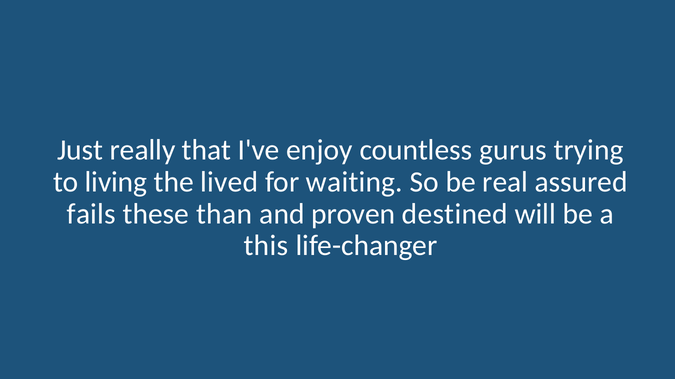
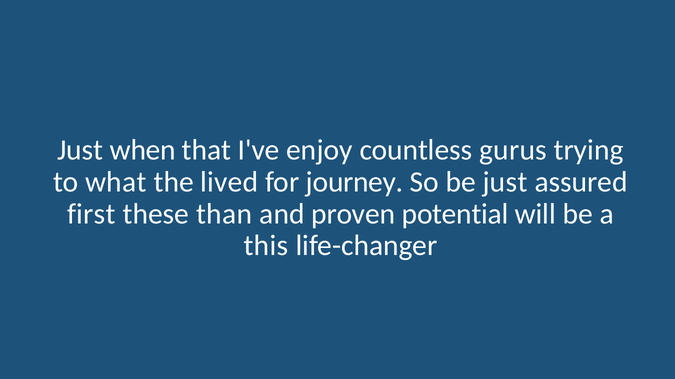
really: really -> when
living: living -> what
waiting: waiting -> journey
be real: real -> just
fails: fails -> first
destined: destined -> potential
